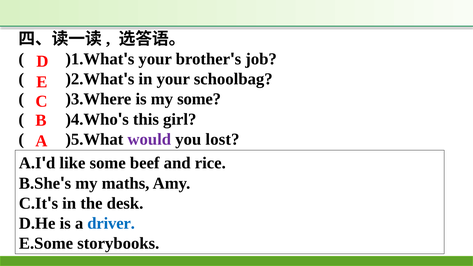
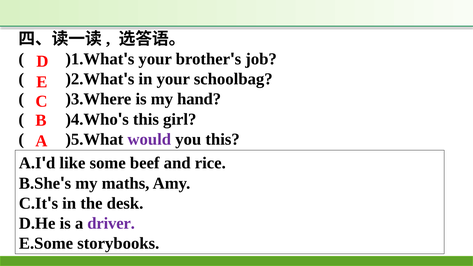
my some: some -> hand
you lost: lost -> this
driver colour: blue -> purple
